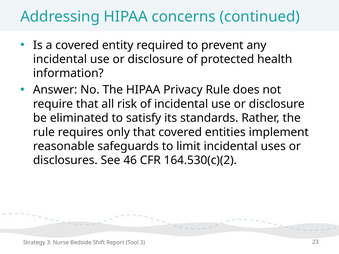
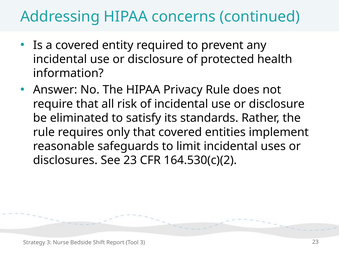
See 46: 46 -> 23
